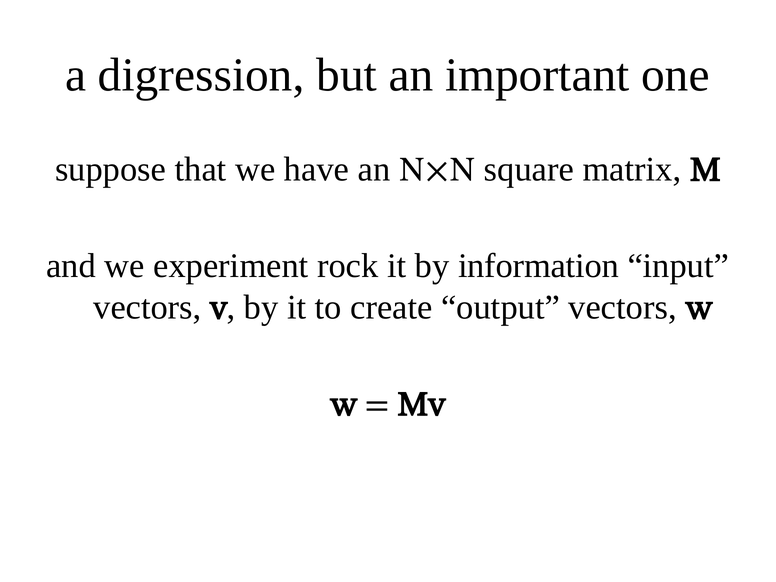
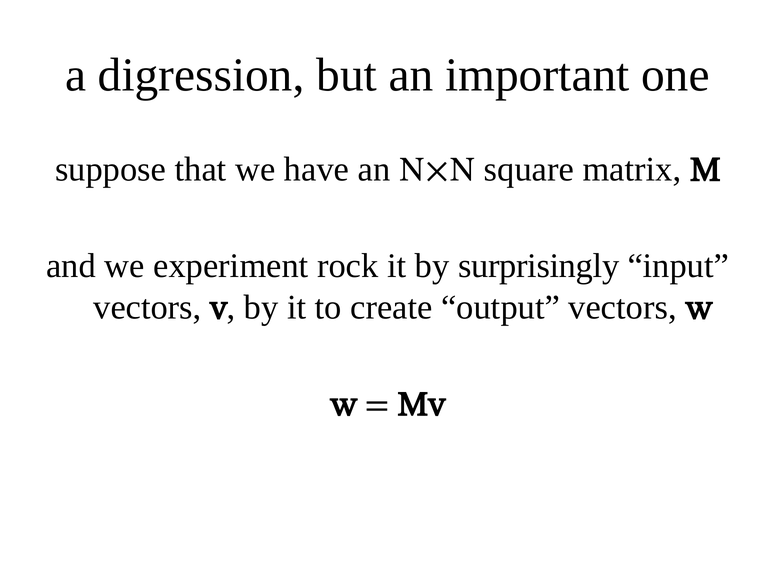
information: information -> surprisingly
